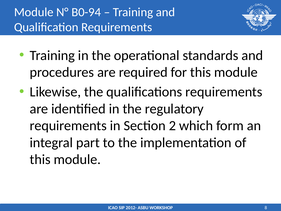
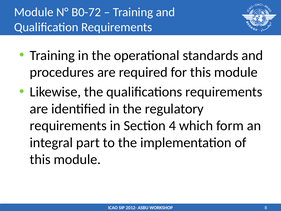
B0-94: B0-94 -> B0-72
2: 2 -> 4
